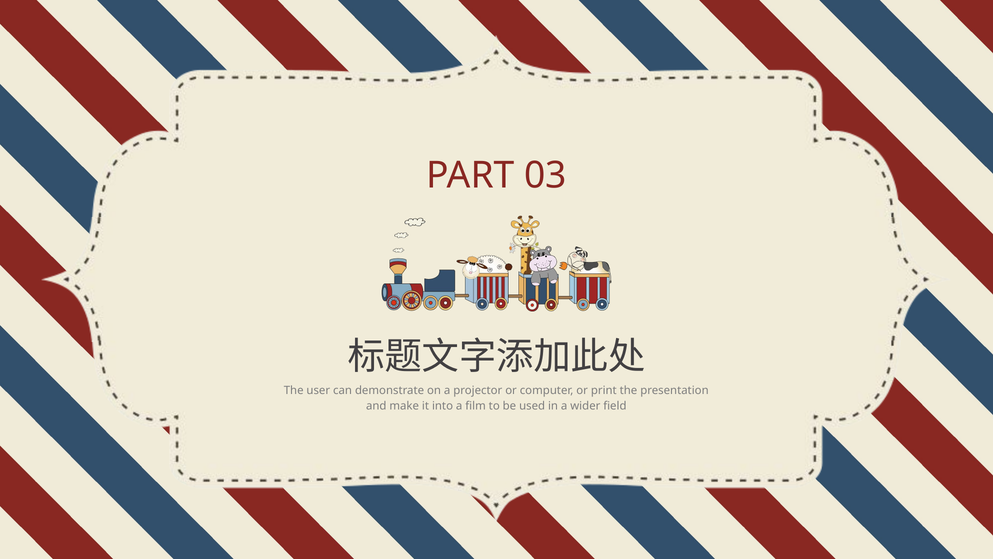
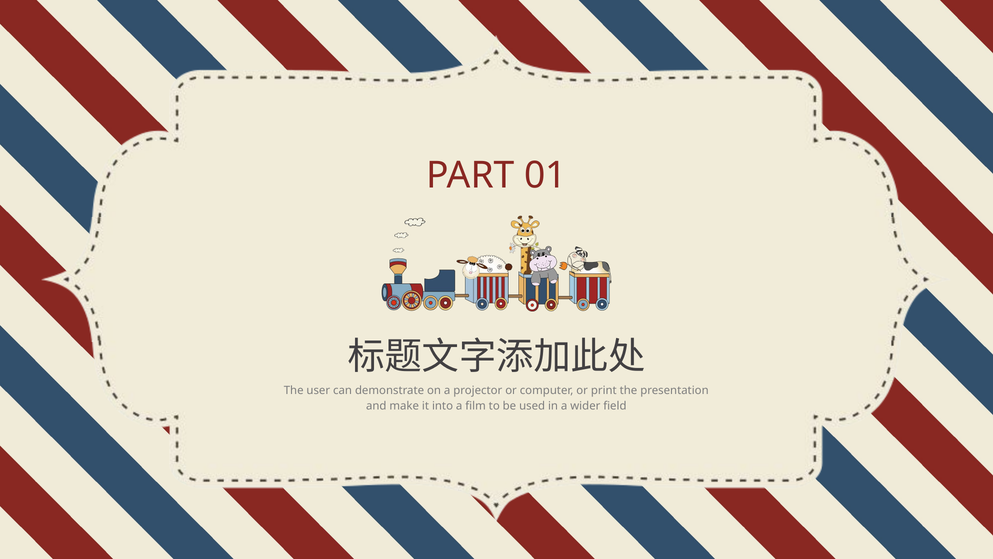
03: 03 -> 01
